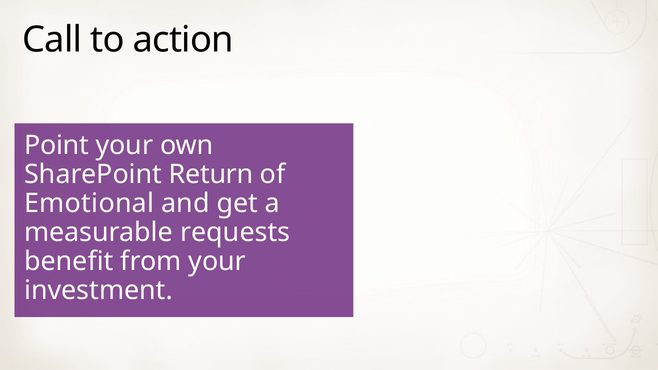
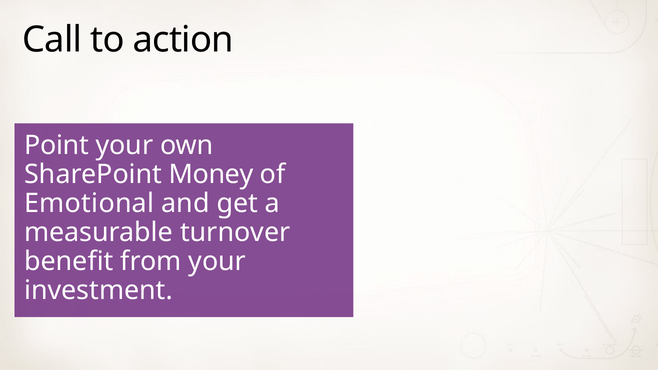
Return: Return -> Money
requests: requests -> turnover
